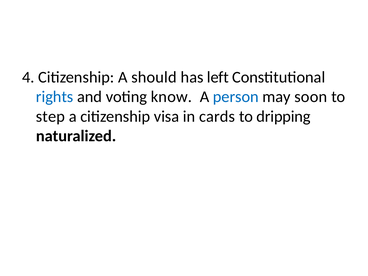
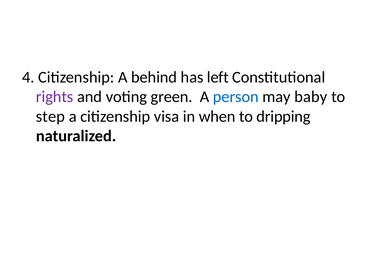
should: should -> behind
rights colour: blue -> purple
know: know -> green
soon: soon -> baby
cards: cards -> when
